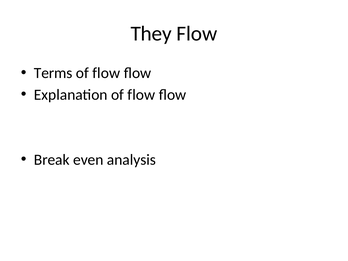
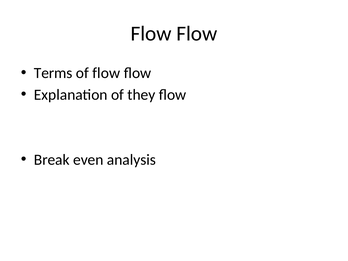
They at (151, 34): They -> Flow
Explanation of flow: flow -> they
